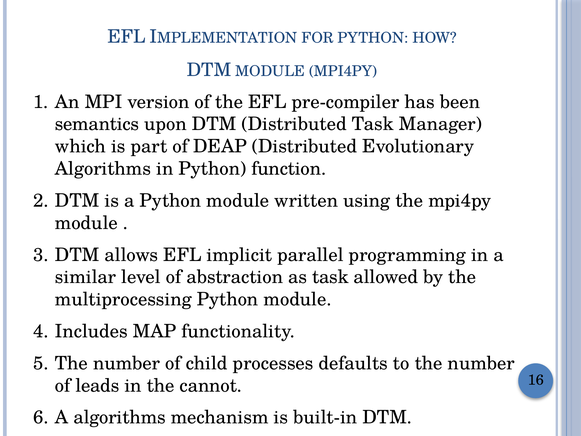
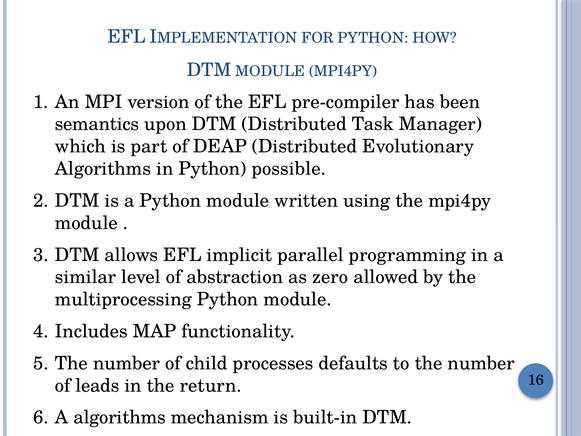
function: function -> possible
as task: task -> zero
cannot: cannot -> return
